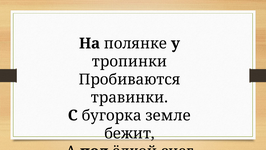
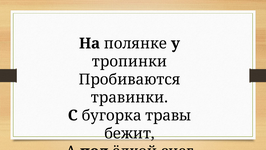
земле: земле -> травы
